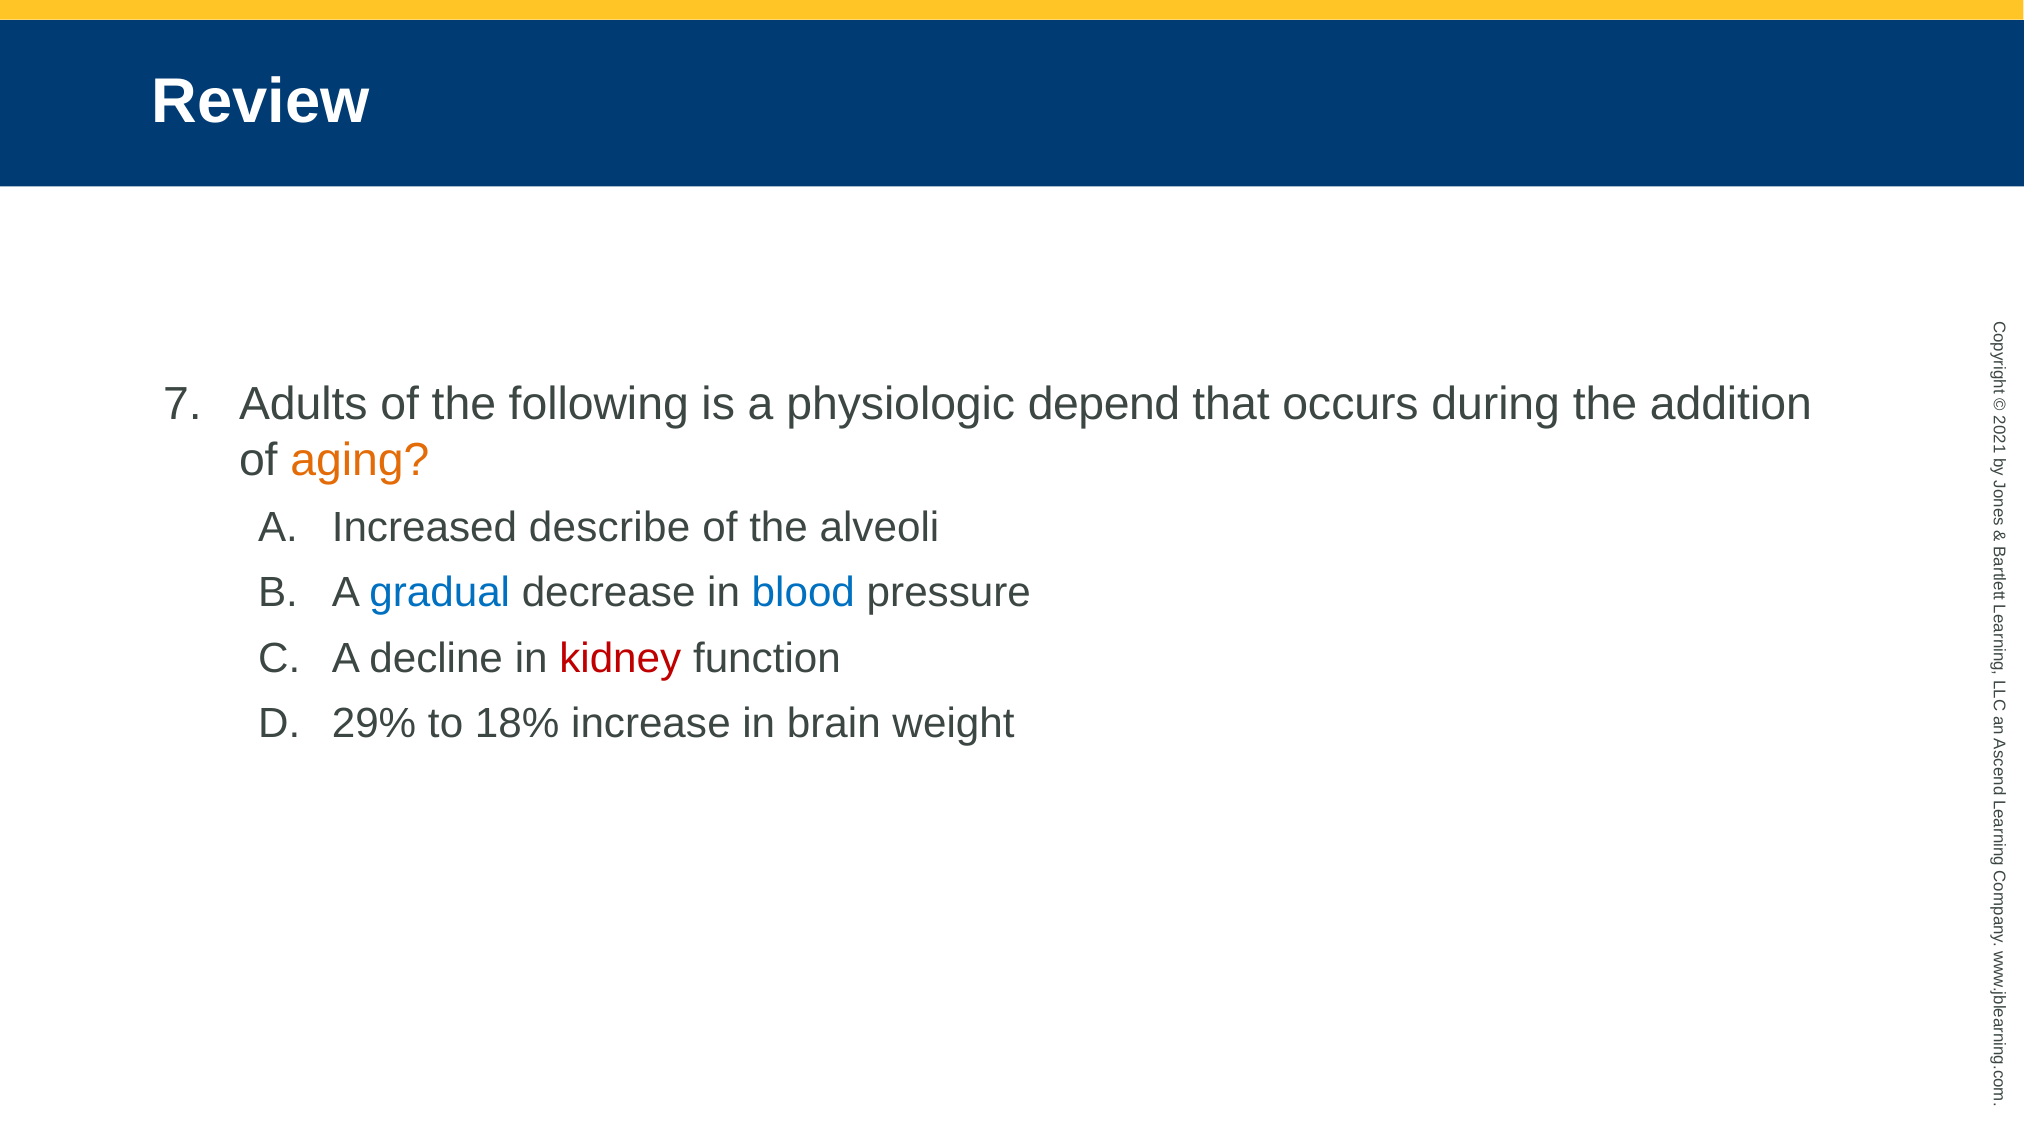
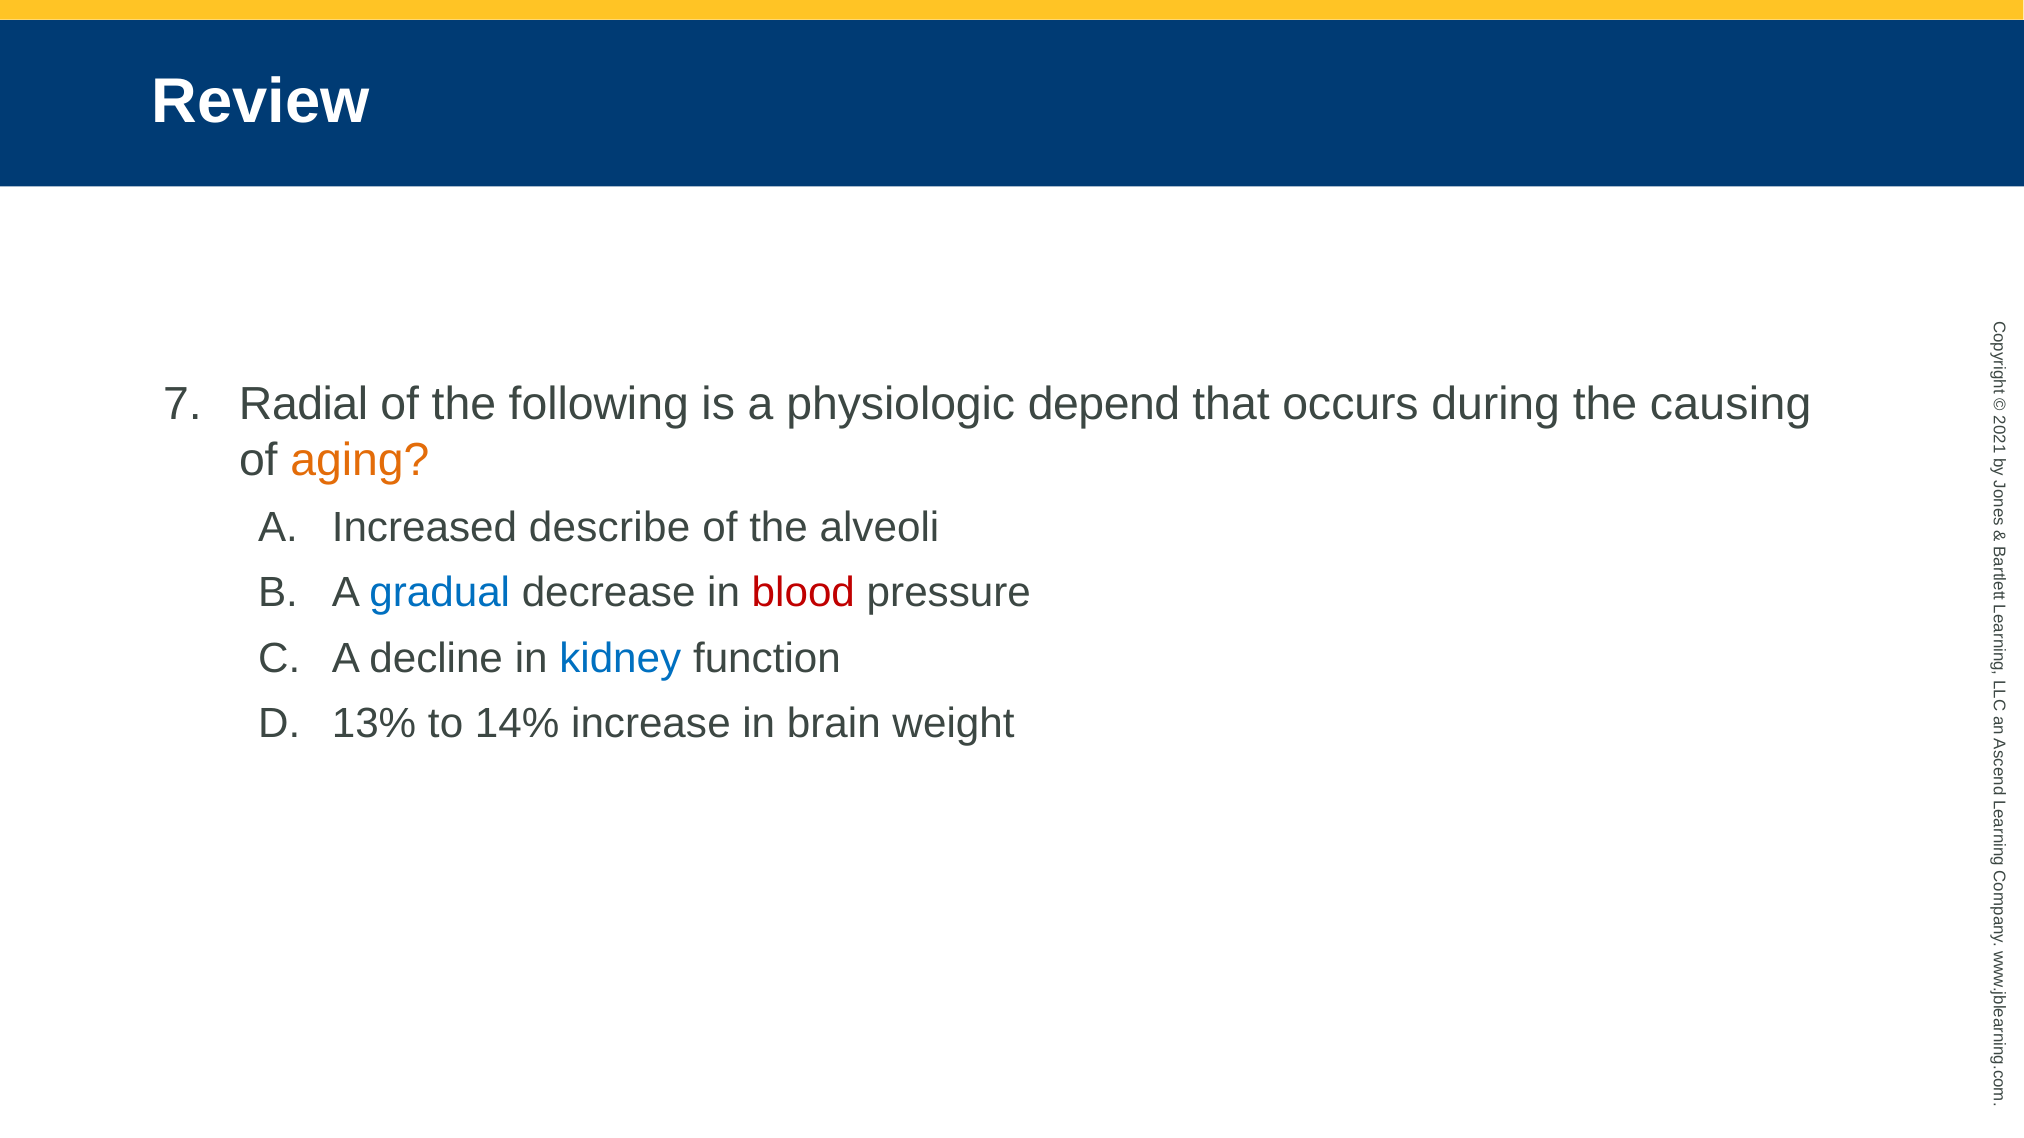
Adults: Adults -> Radial
addition: addition -> causing
blood colour: blue -> red
kidney colour: red -> blue
29%: 29% -> 13%
18%: 18% -> 14%
